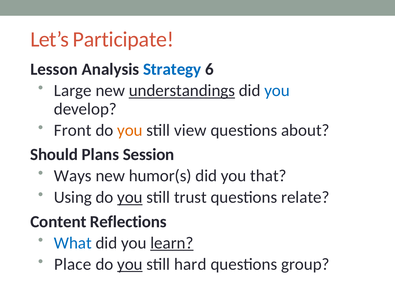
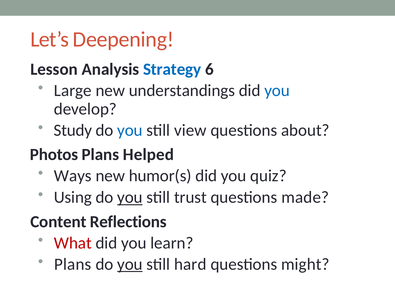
Participate: Participate -> Deepening
understandings underline: present -> none
Front: Front -> Study
you at (130, 130) colour: orange -> blue
Should: Should -> Photos
Session: Session -> Helped
that: that -> quiz
relate: relate -> made
What colour: blue -> red
learn underline: present -> none
Place at (73, 265): Place -> Plans
group: group -> might
